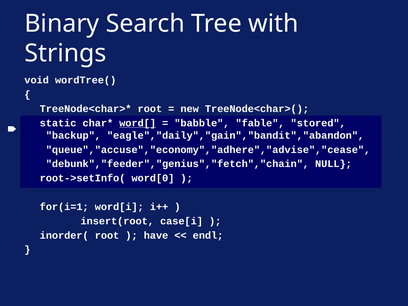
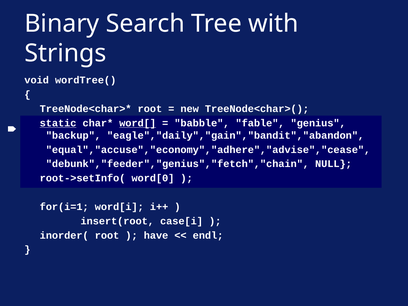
static underline: none -> present
stored: stored -> genius
queue","accuse","economy","adhere","advise","cease: queue","accuse","economy","adhere","advise","cease -> equal","accuse","economy","adhere","advise","cease
